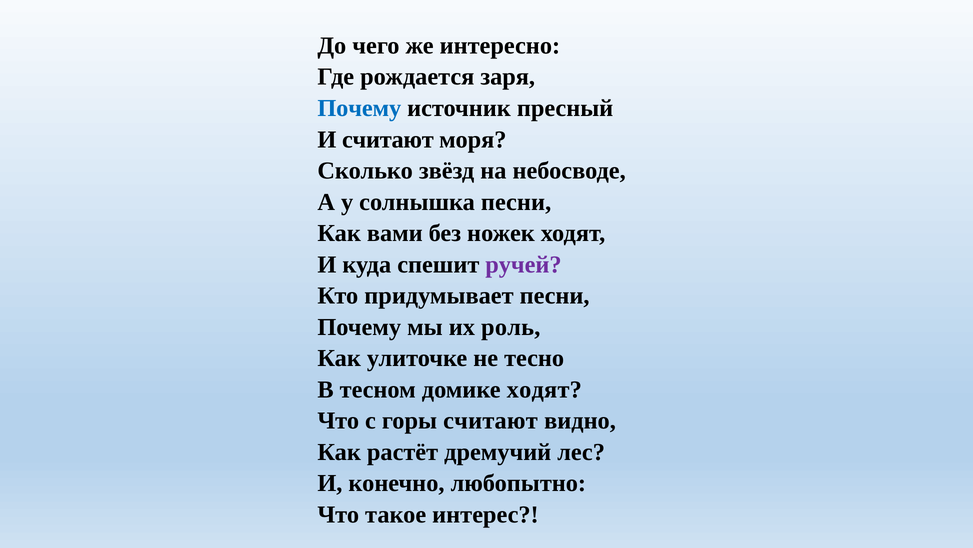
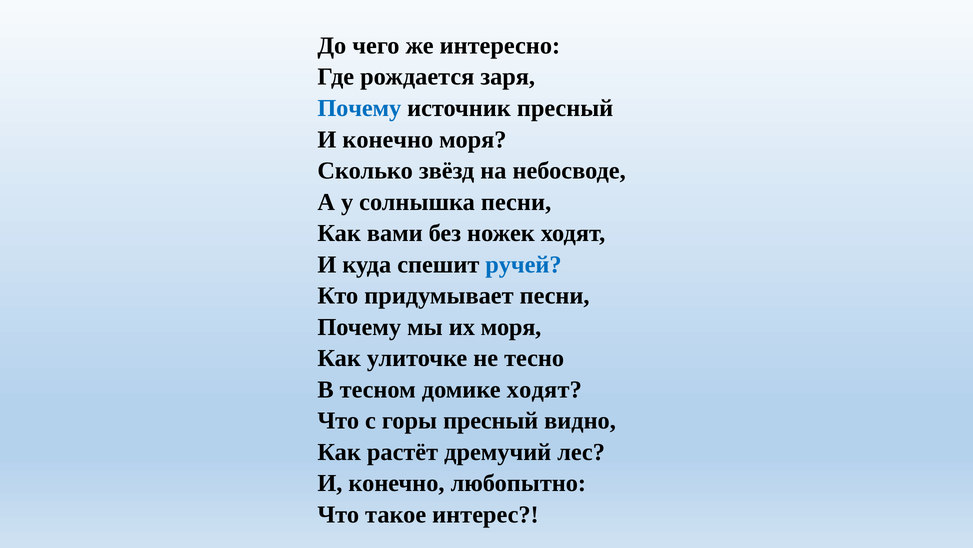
считают at (388, 139): считают -> конечно
ручей colour: purple -> blue
их роль: роль -> моря
горы считают: считают -> пресный
